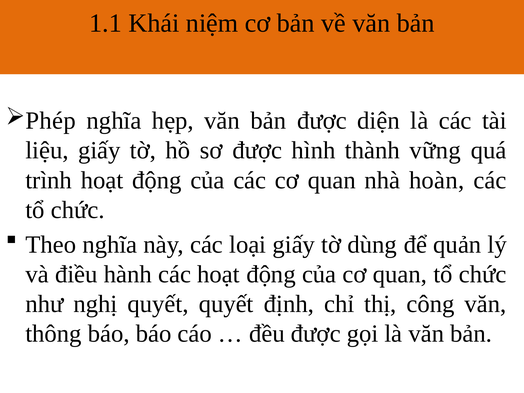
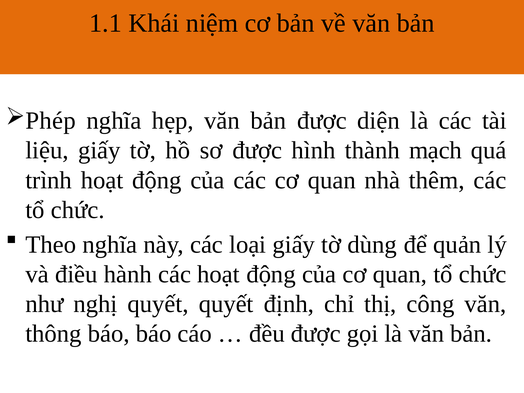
vững: vững -> mạch
hoàn: hoàn -> thêm
